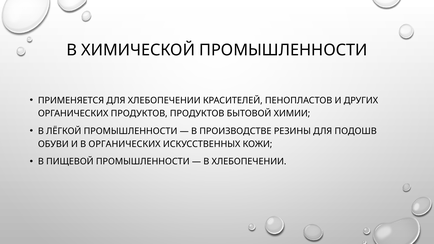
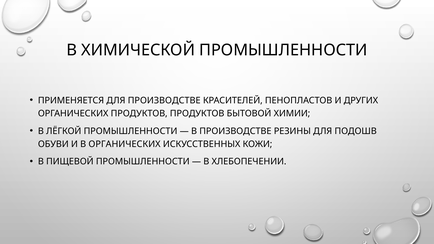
ДЛЯ ХЛЕБОПЕЧЕНИИ: ХЛЕБОПЕЧЕНИИ -> ПРОИЗВОДСТВЕ
